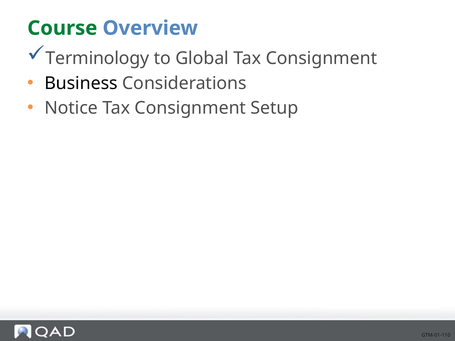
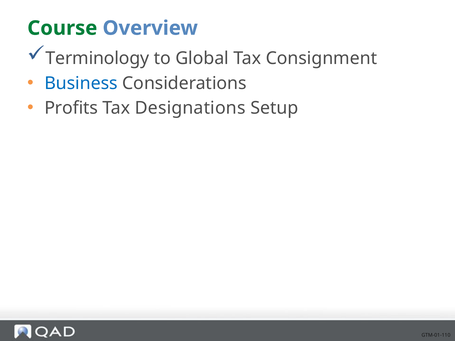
Business colour: black -> blue
Notice: Notice -> Profits
Consignment at (190, 108): Consignment -> Designations
